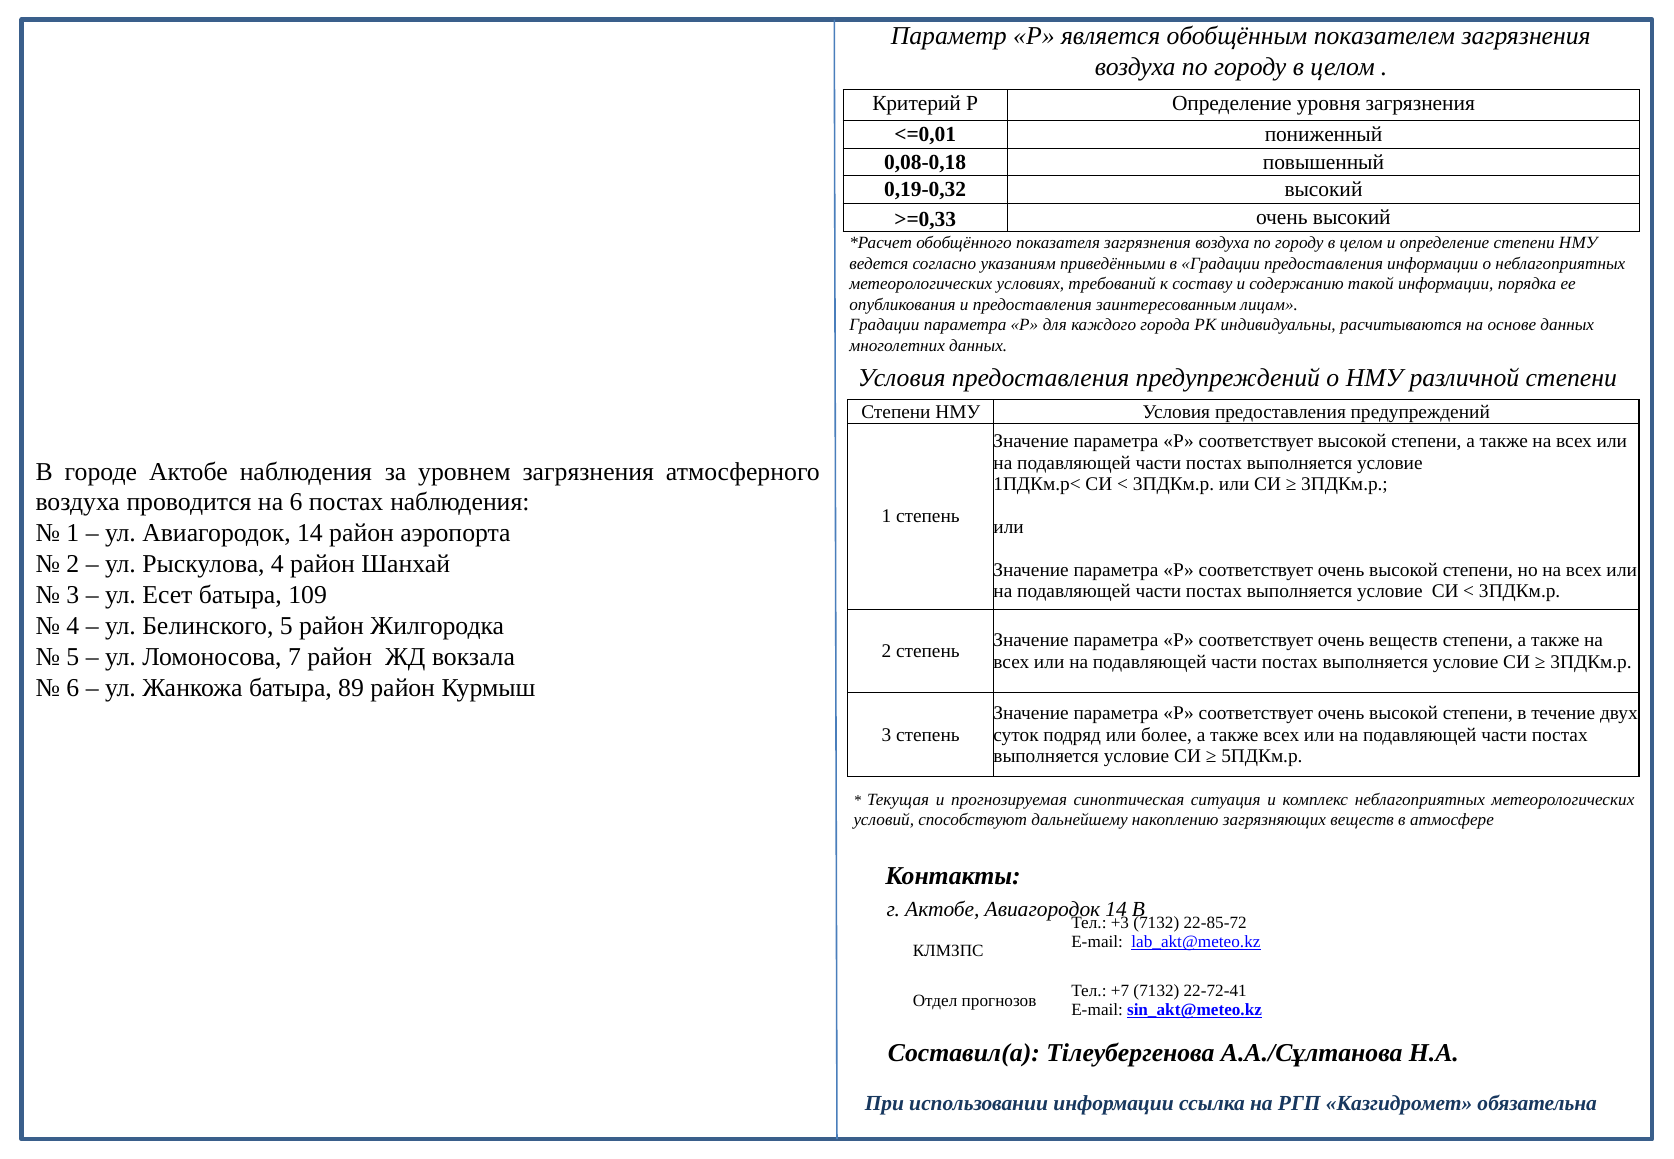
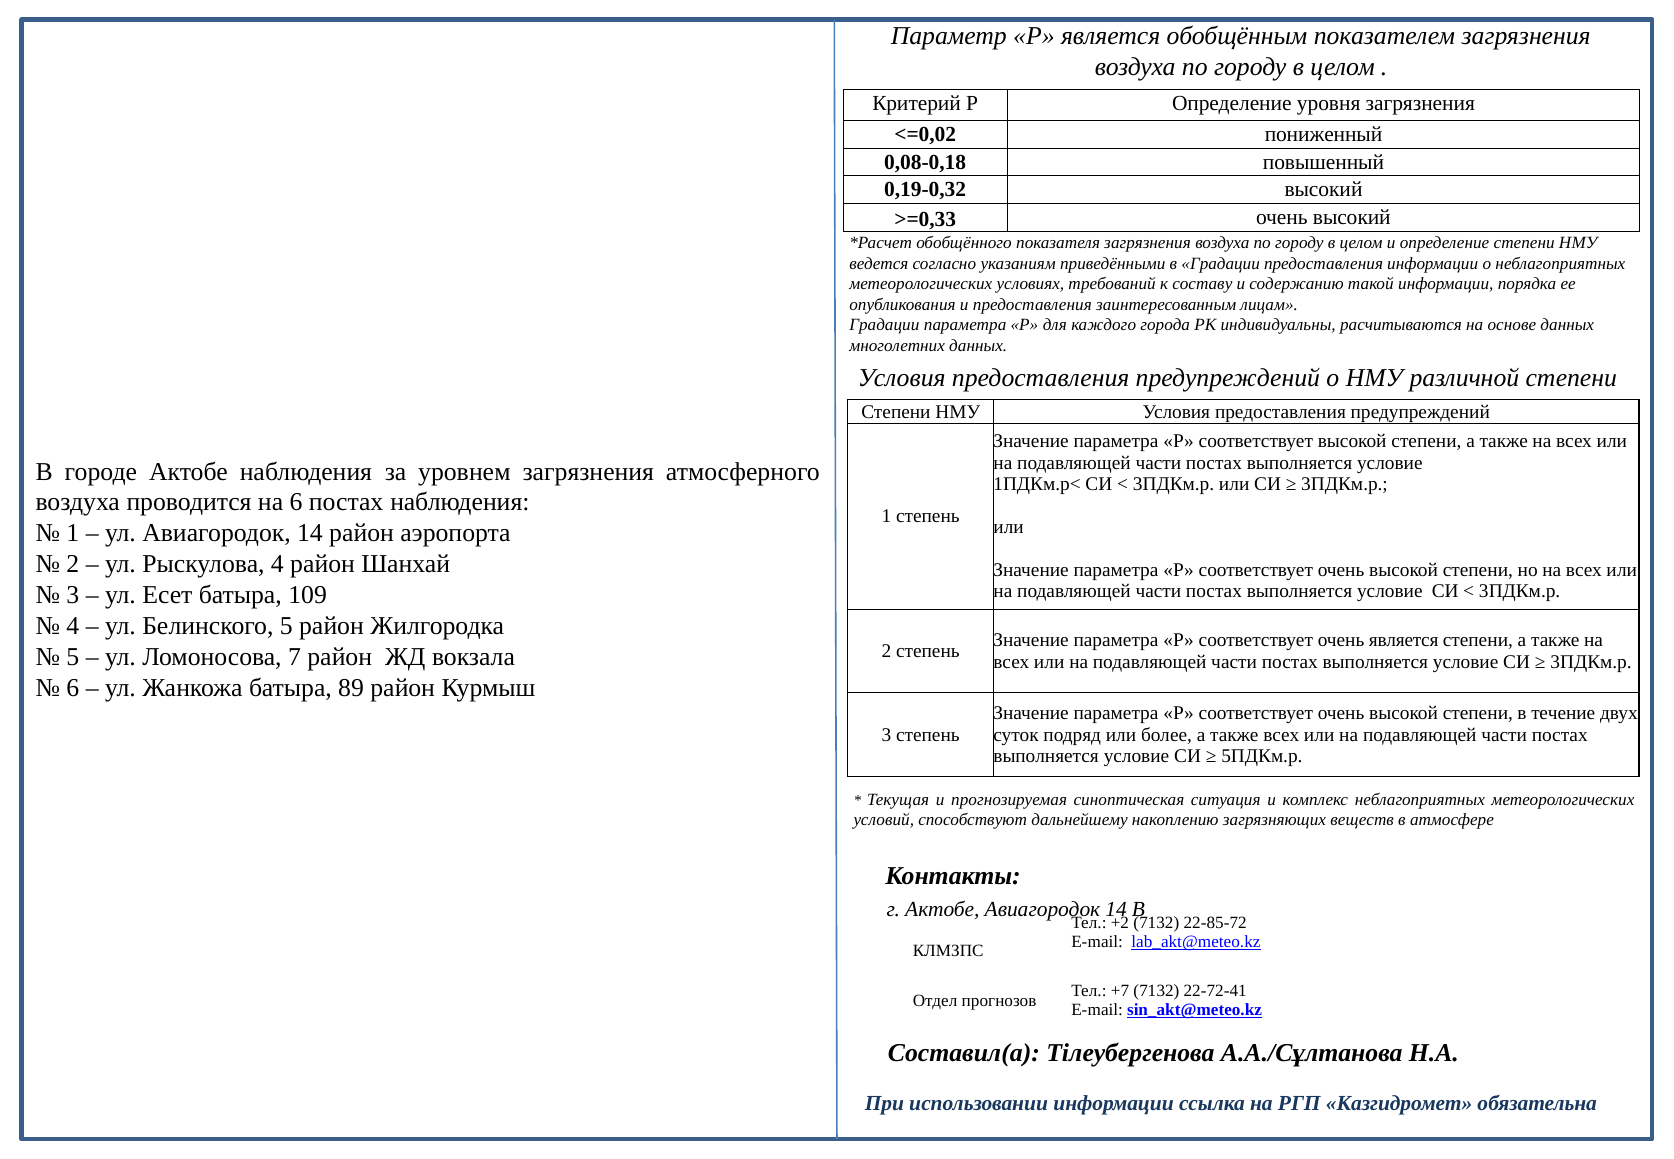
<=0,01: <=0,01 -> <=0,02
очень веществ: веществ -> является
+3: +3 -> +2
